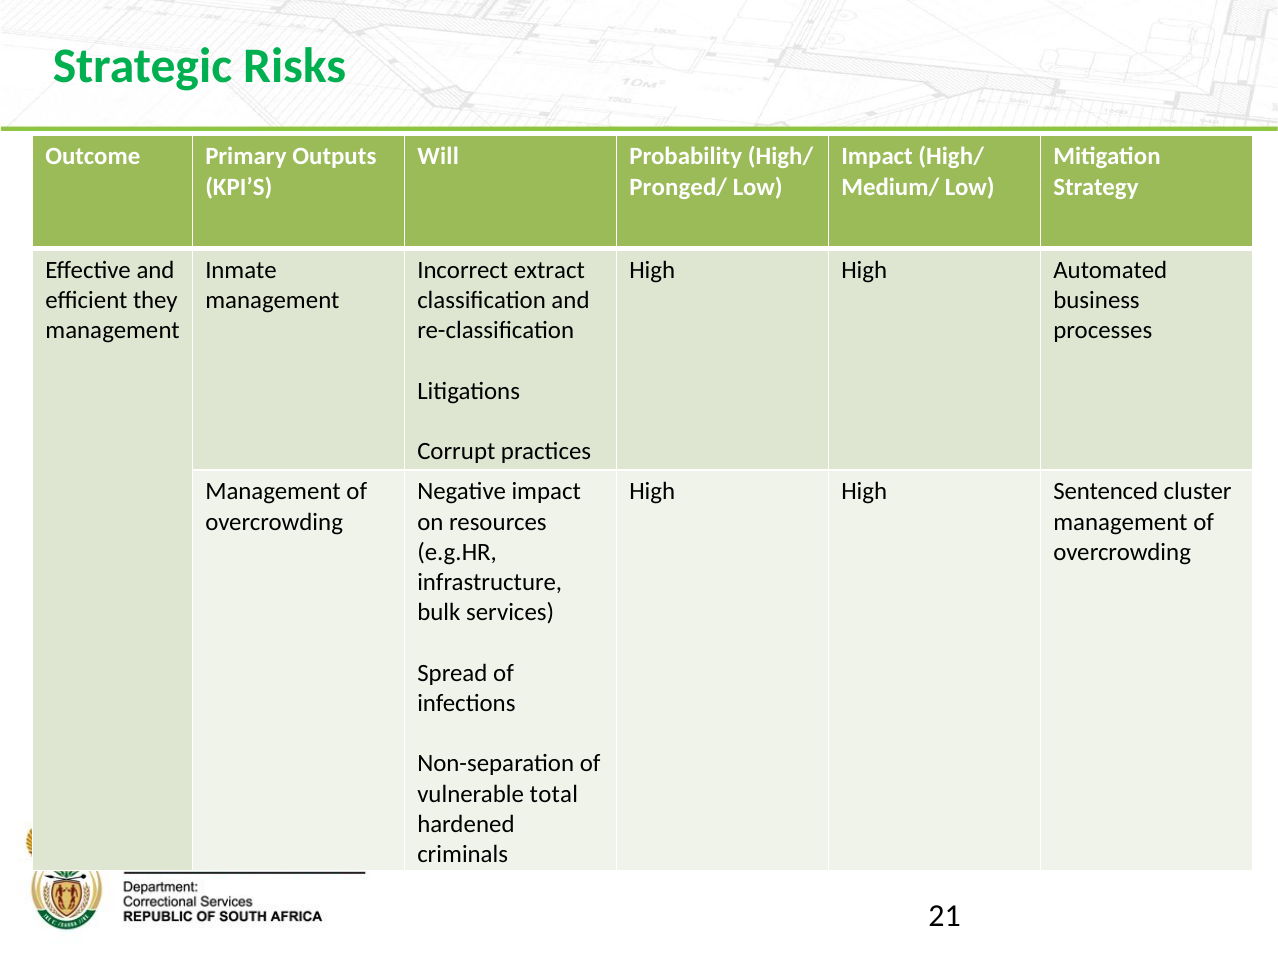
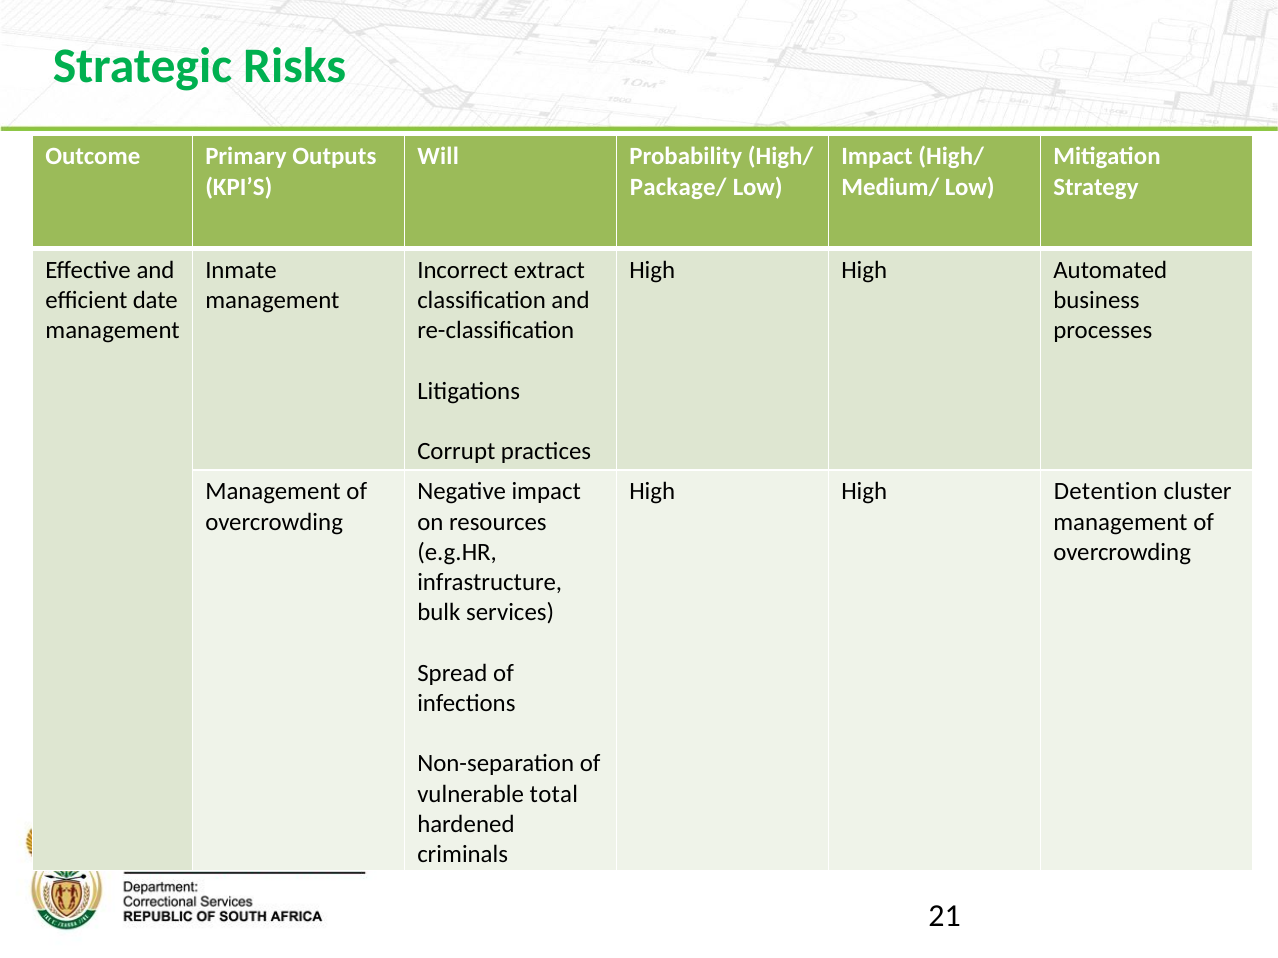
Pronged/: Pronged/ -> Package/
they: they -> date
Sentenced: Sentenced -> Detention
